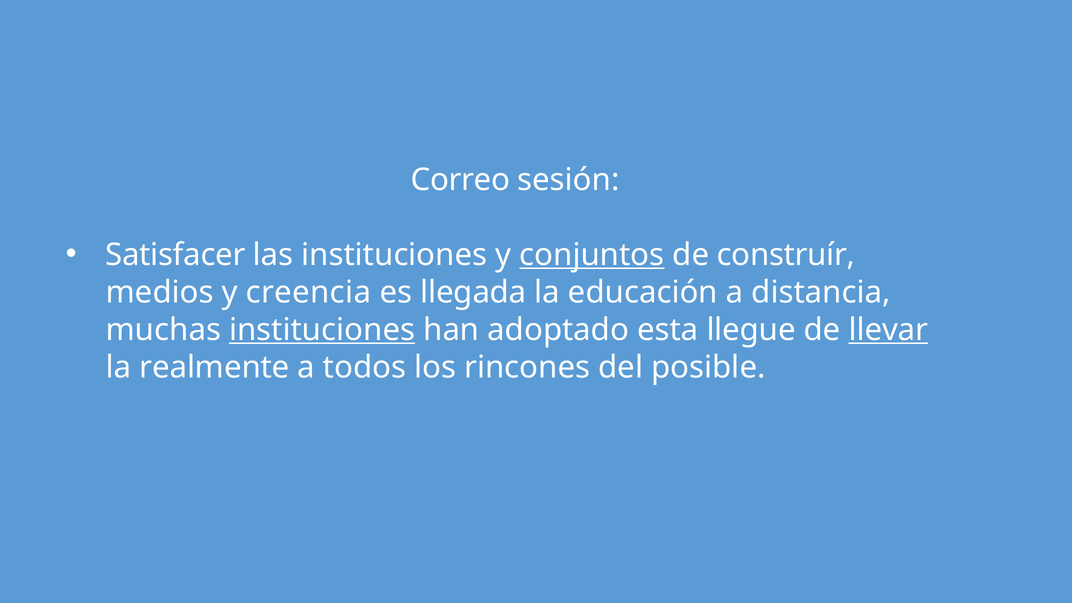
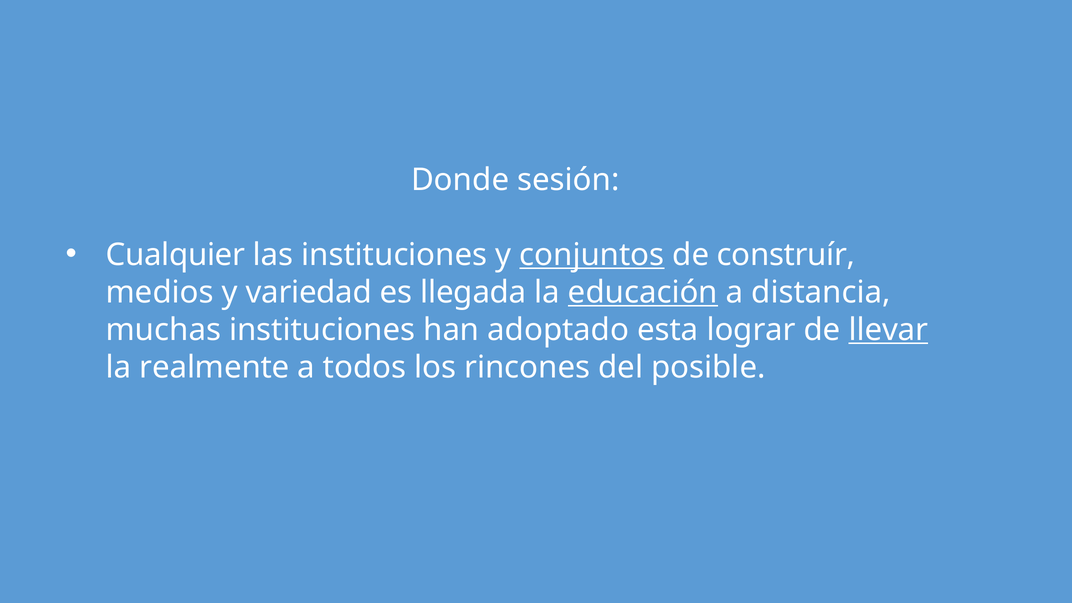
Correo: Correo -> Donde
Satisfacer: Satisfacer -> Cualquier
creencia: creencia -> variedad
educación underline: none -> present
instituciones at (322, 330) underline: present -> none
llegue: llegue -> lograr
